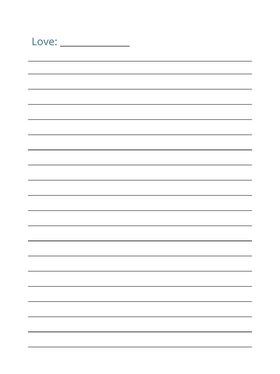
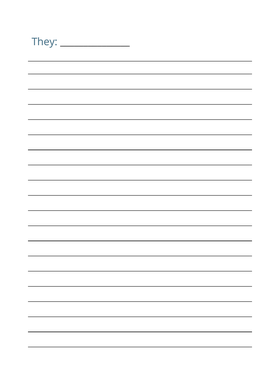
Love: Love -> They
